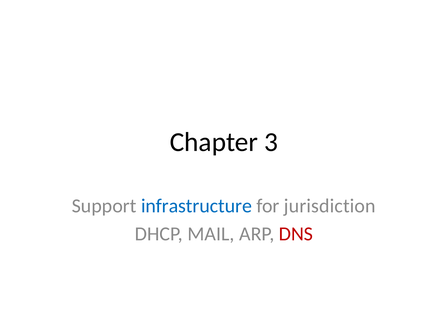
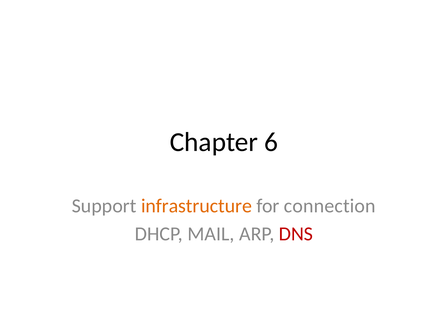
3: 3 -> 6
infrastructure colour: blue -> orange
jurisdiction: jurisdiction -> connection
